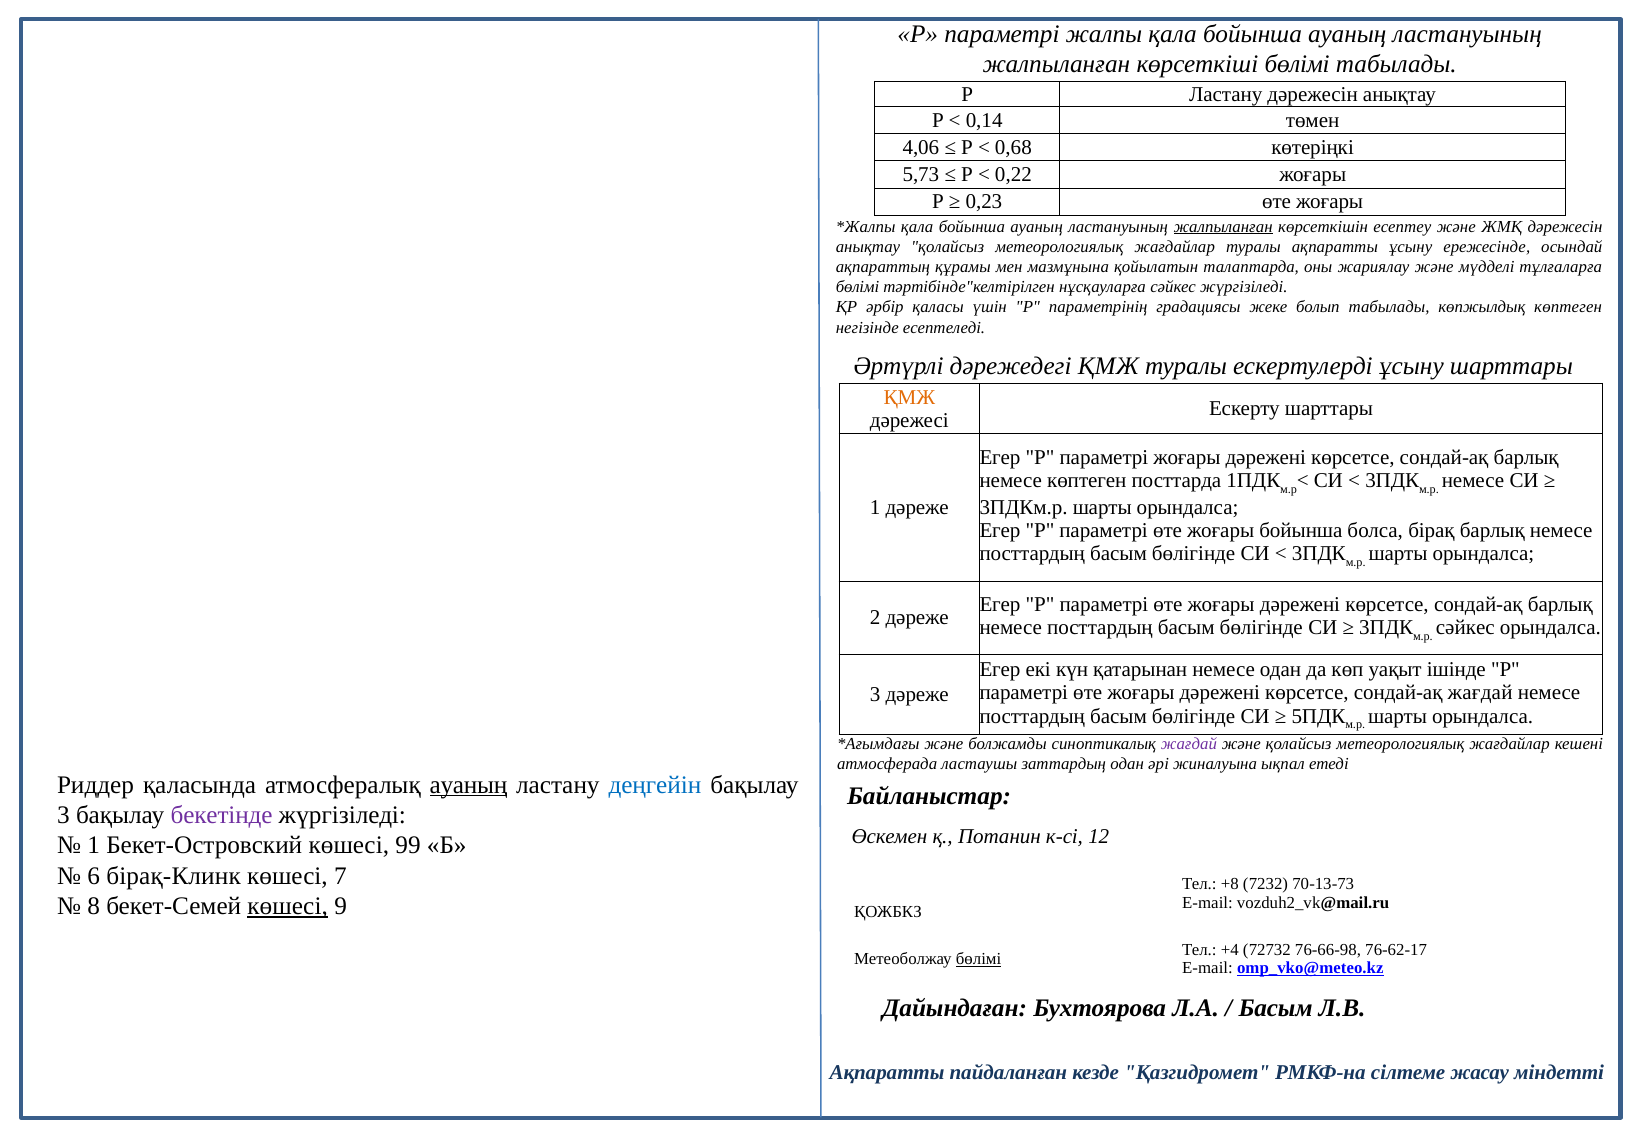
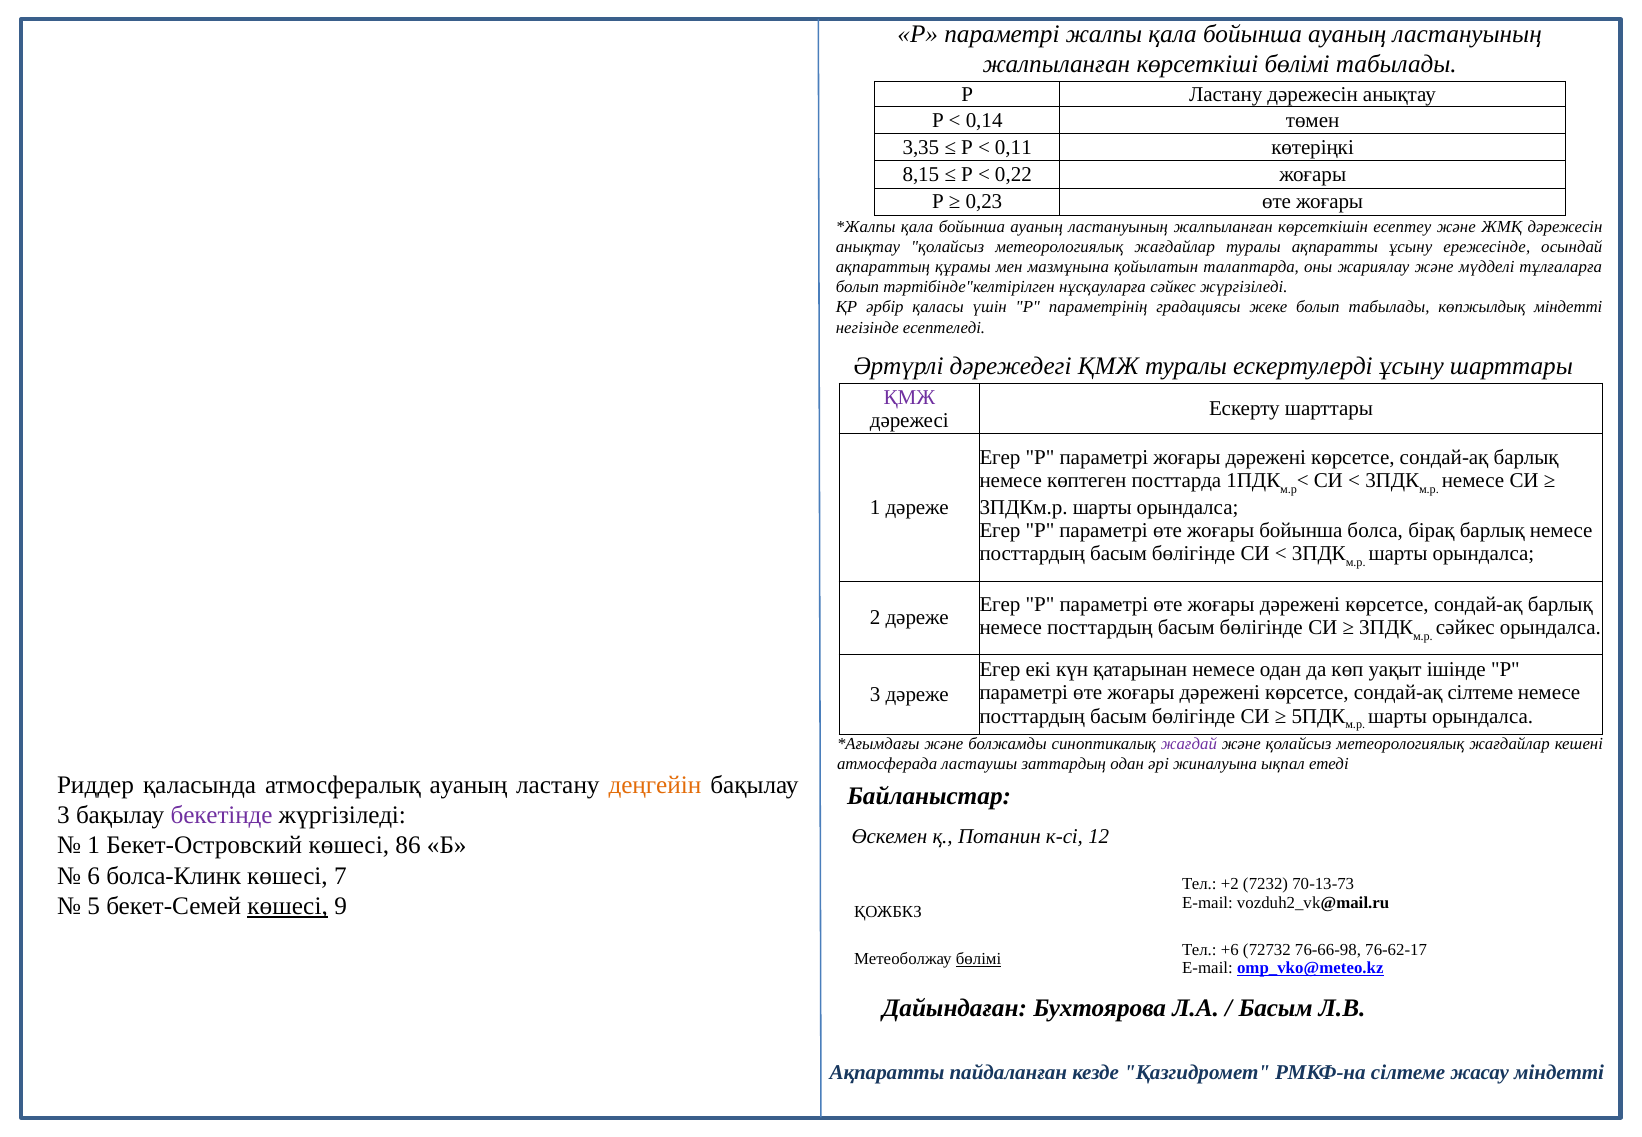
4,06: 4,06 -> 3,35
0,68: 0,68 -> 0,11
5,73: 5,73 -> 8,15
жалпыланған at (1223, 227) underline: present -> none
бөлімі at (857, 287): бөлімі -> болып
көпжылдық көптеген: көптеген -> міндетті
ҚМЖ at (909, 397) colour: orange -> purple
сондай-ақ жағдай: жағдай -> сілтеме
ауаның at (468, 785) underline: present -> none
деңгейін colour: blue -> orange
99: 99 -> 86
бірақ-Клинк: бірақ-Клинк -> болса-Клинк
+8: +8 -> +2
8: 8 -> 5
+4: +4 -> +6
